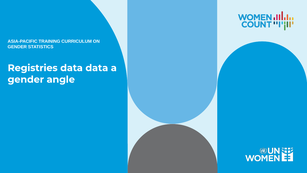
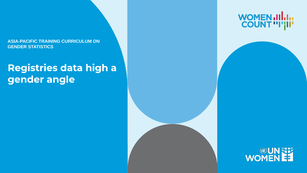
data data: data -> high
